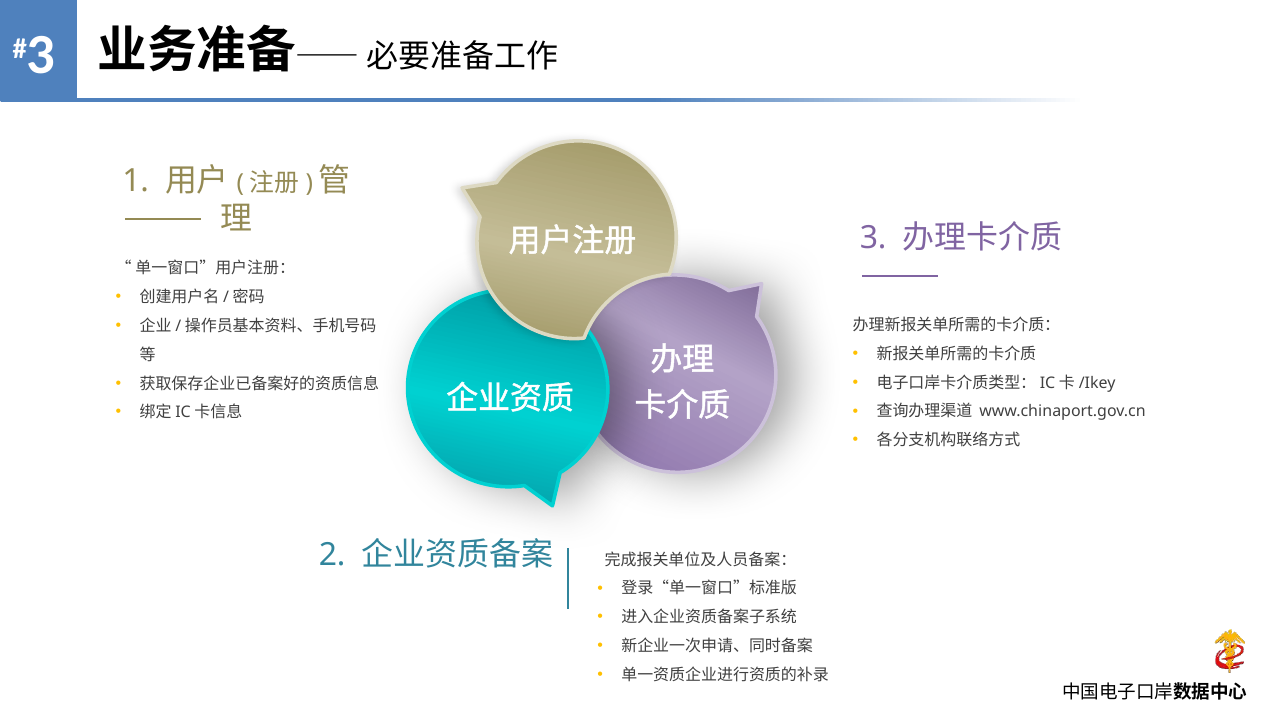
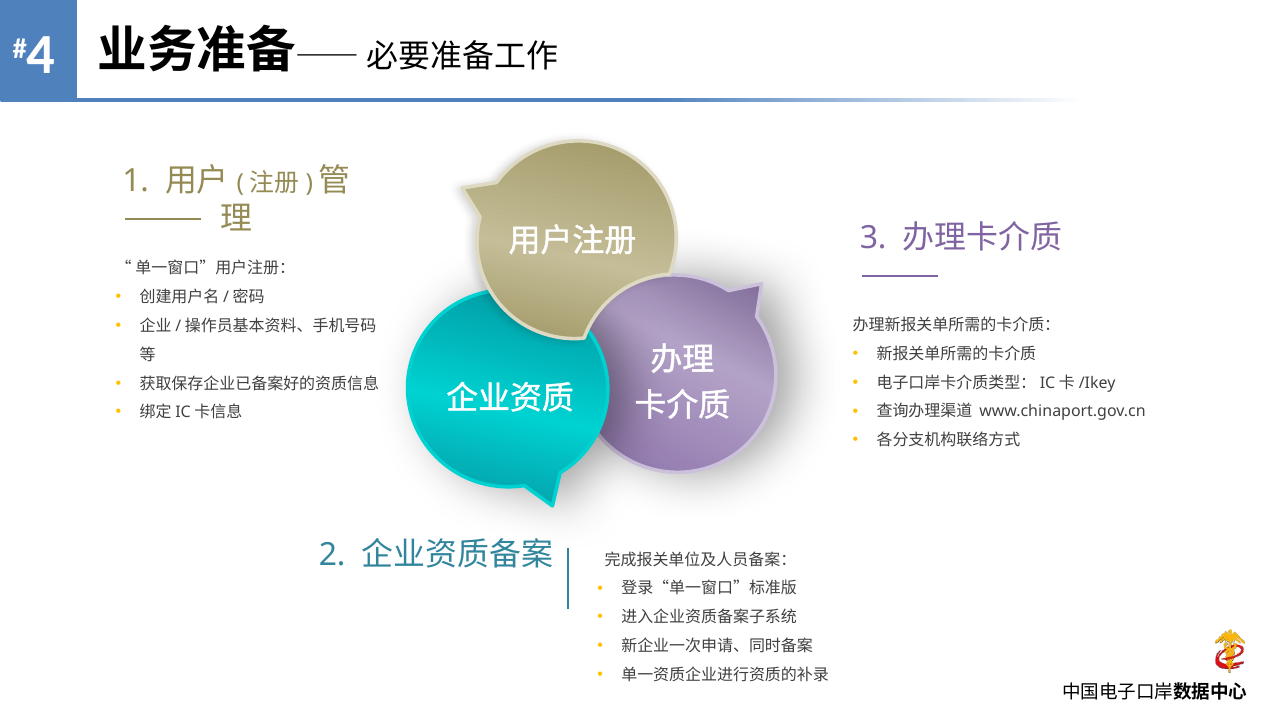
3 at (41, 55): 3 -> 4
